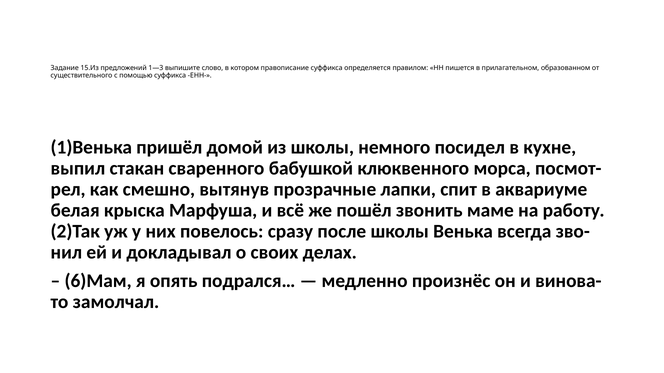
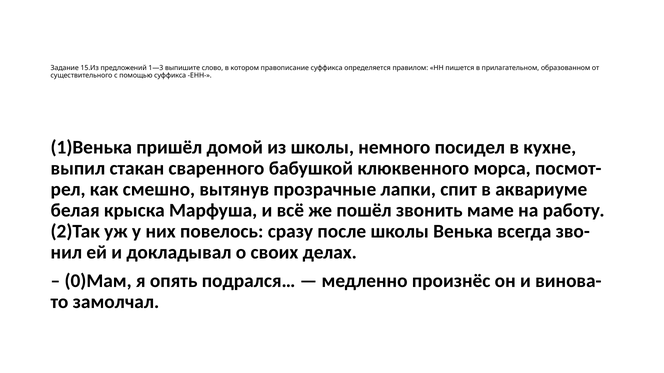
6)Мам: 6)Мам -> 0)Мам
